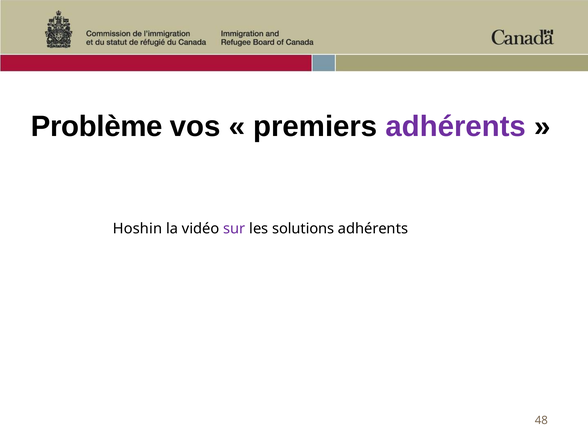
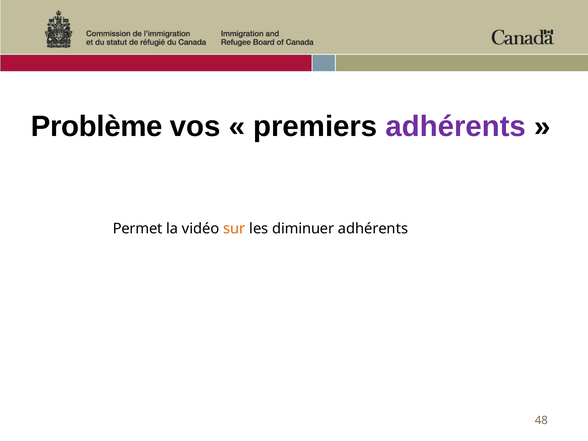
Hoshin: Hoshin -> Permet
sur colour: purple -> orange
solutions: solutions -> diminuer
